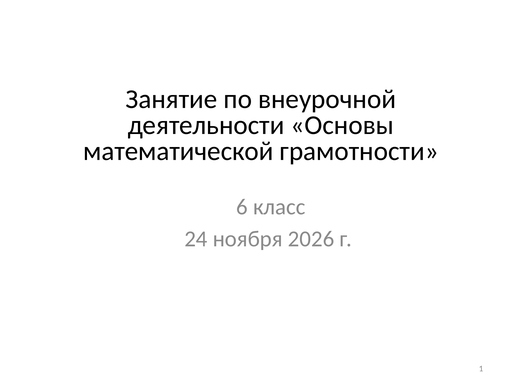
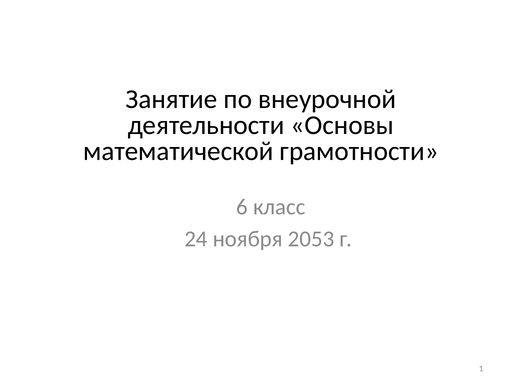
2026: 2026 -> 2053
